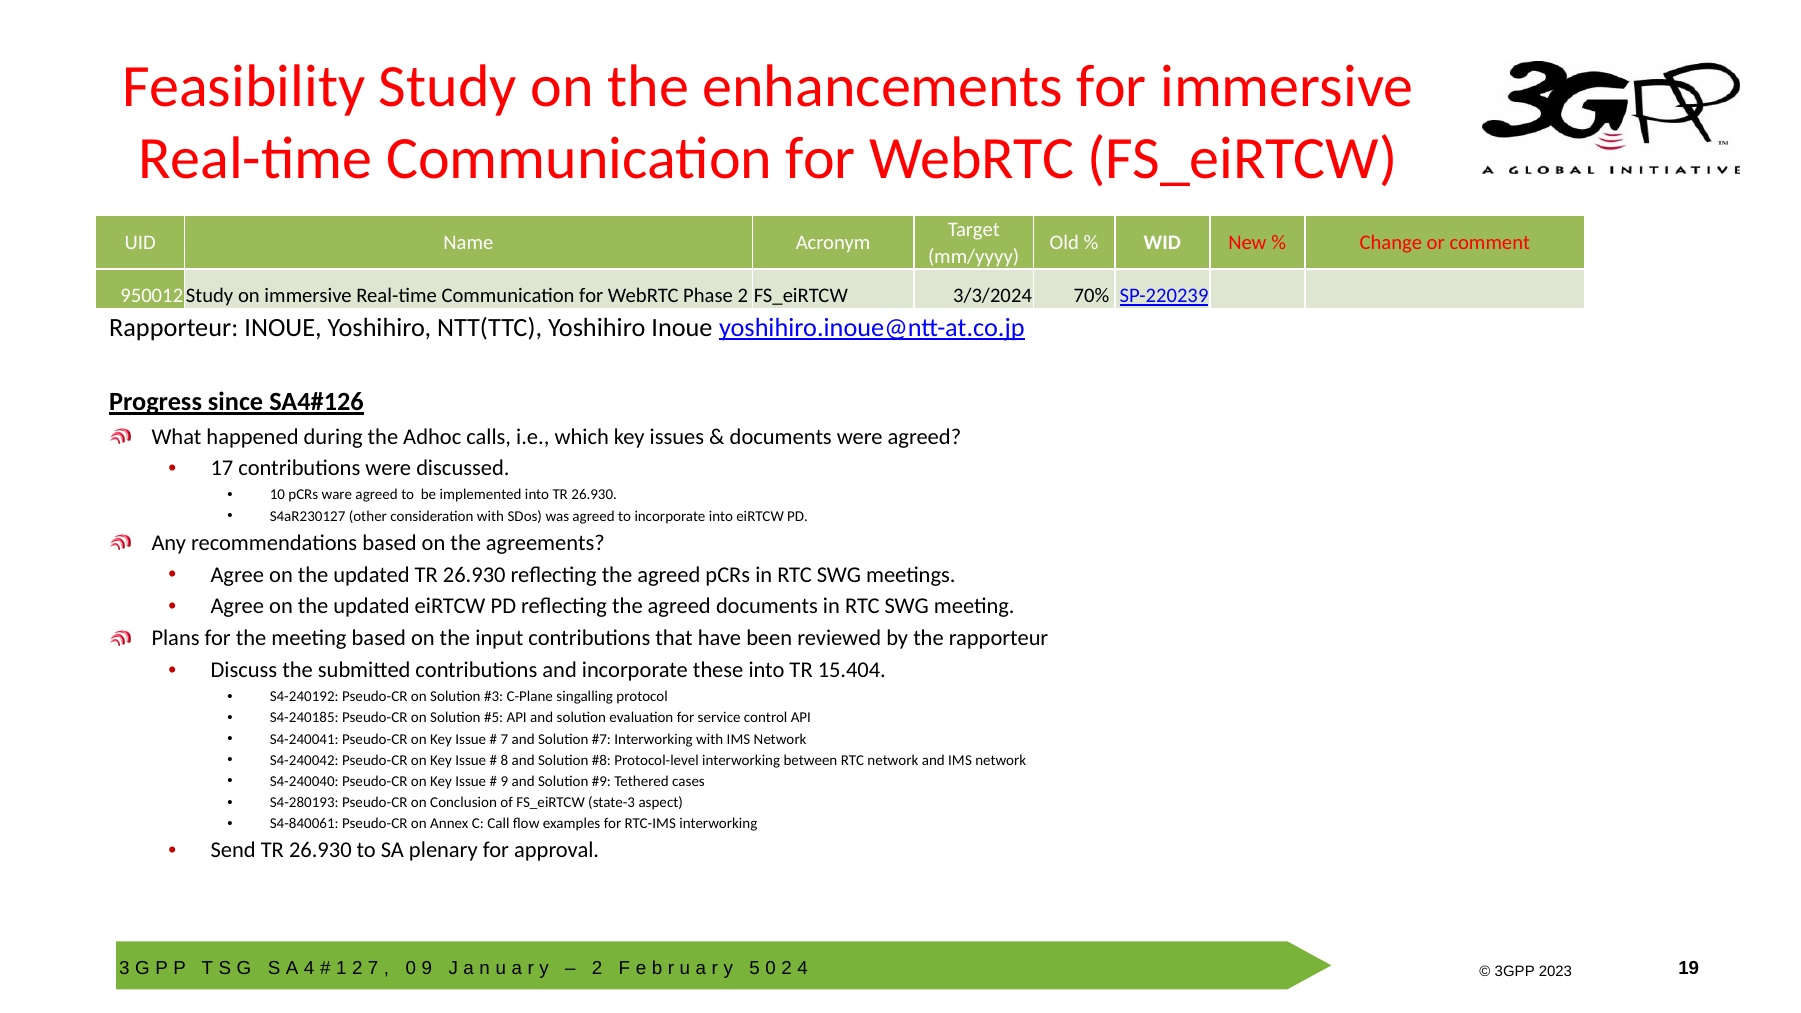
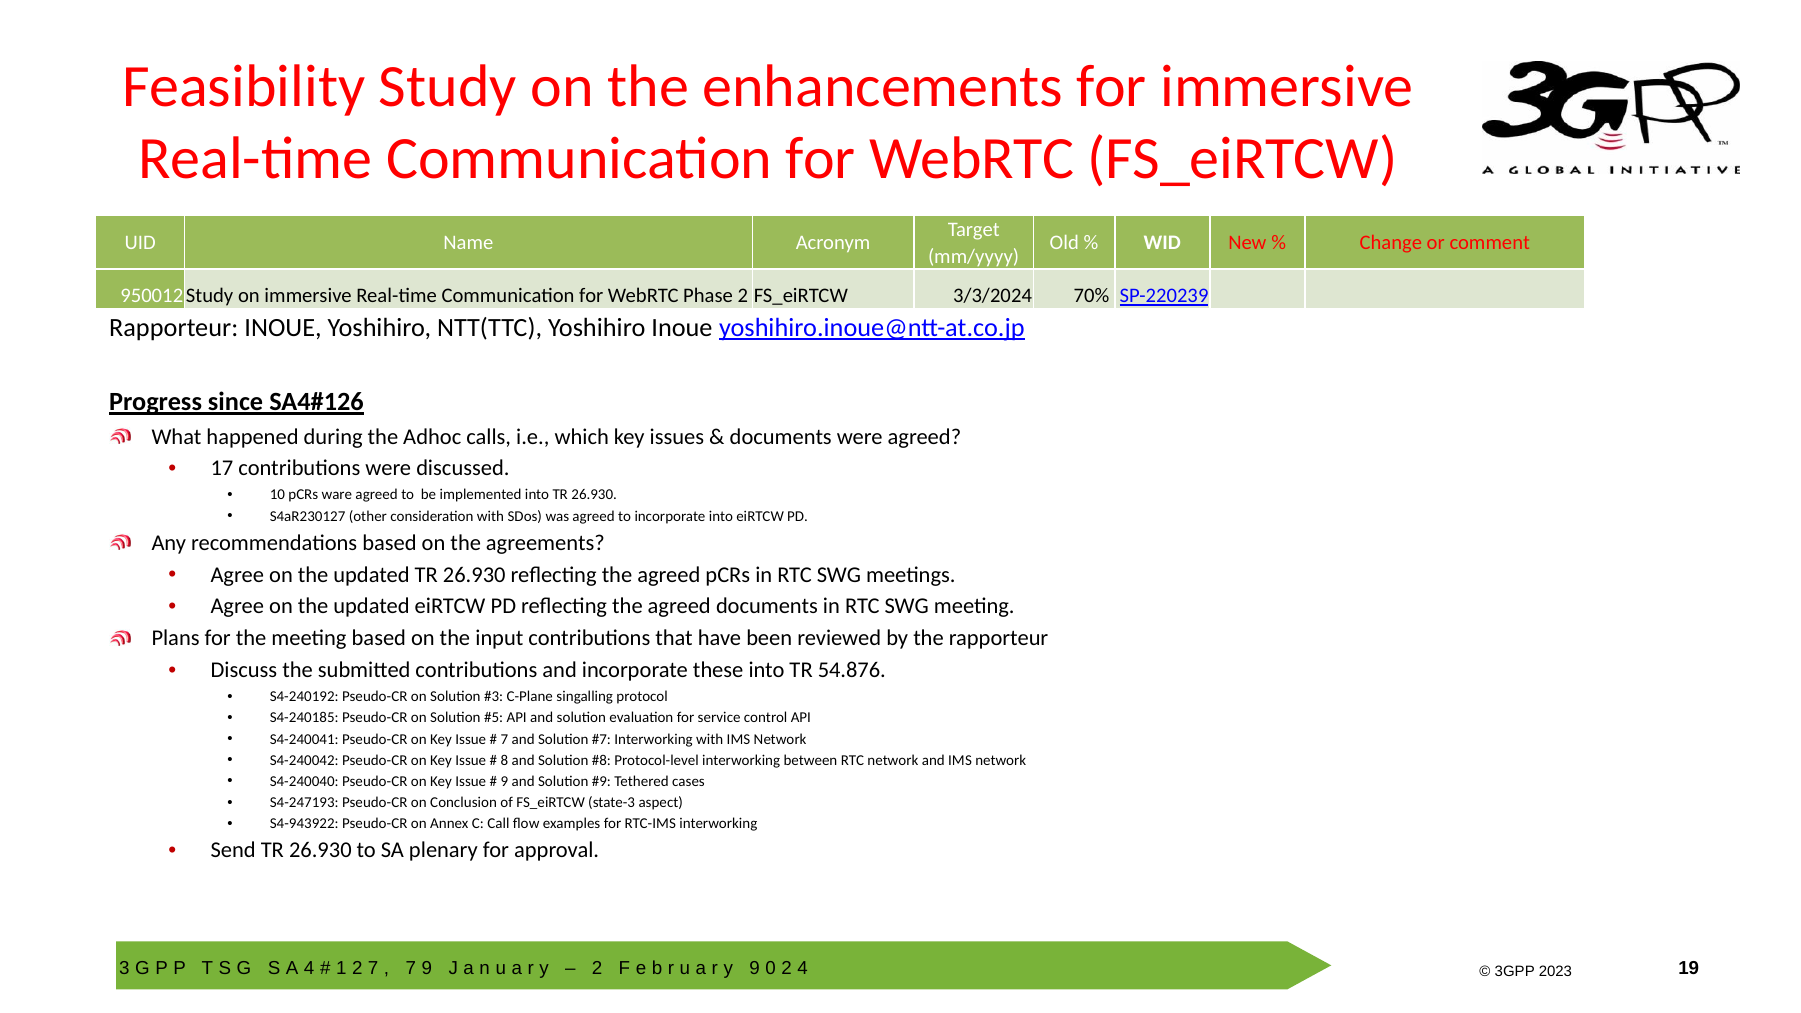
15.404: 15.404 -> 54.876
S4-280193: S4-280193 -> S4-247193
S4-840061: S4-840061 -> S4-943922
0 at (411, 969): 0 -> 7
5 at (755, 969): 5 -> 9
